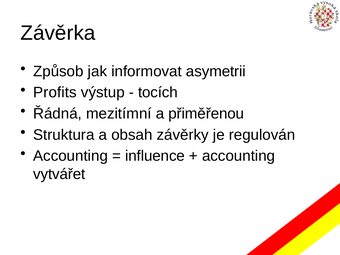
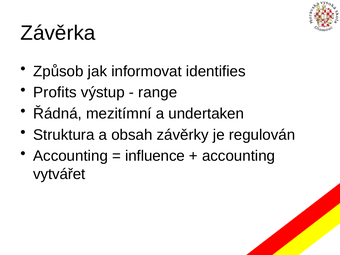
asymetrii: asymetrii -> identifies
tocích: tocích -> range
přiměřenou: přiměřenou -> undertaken
